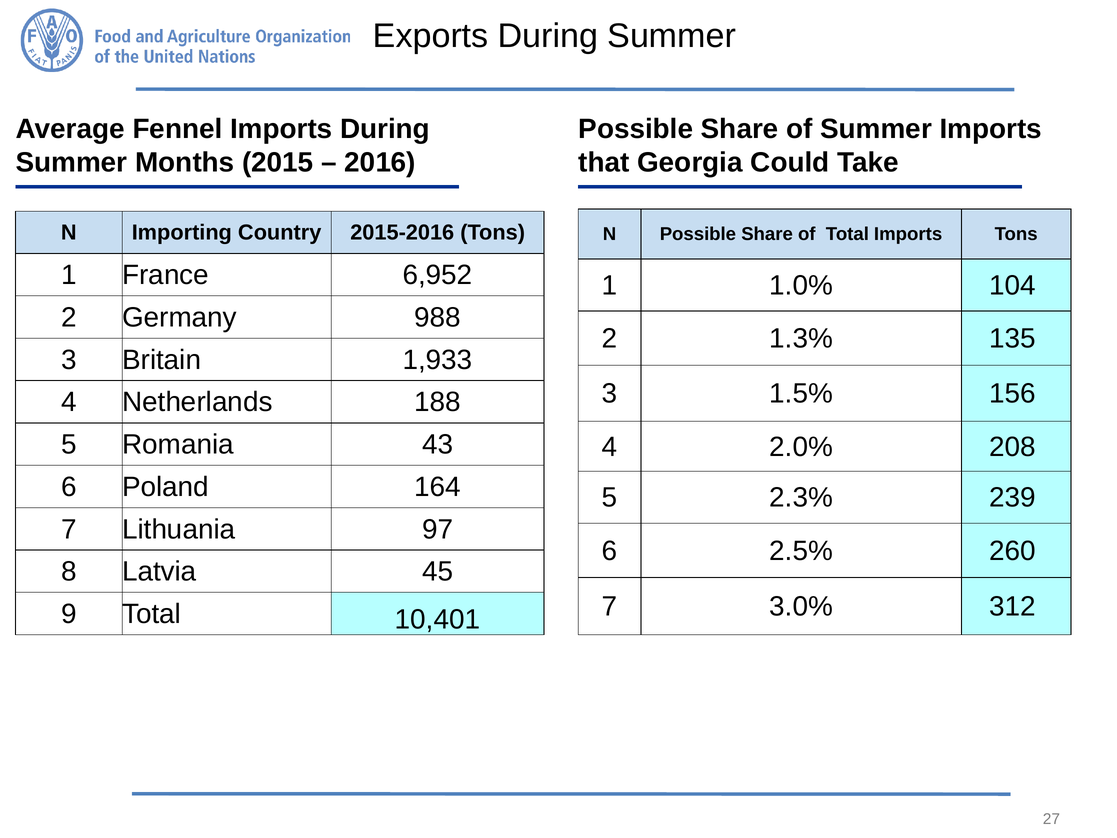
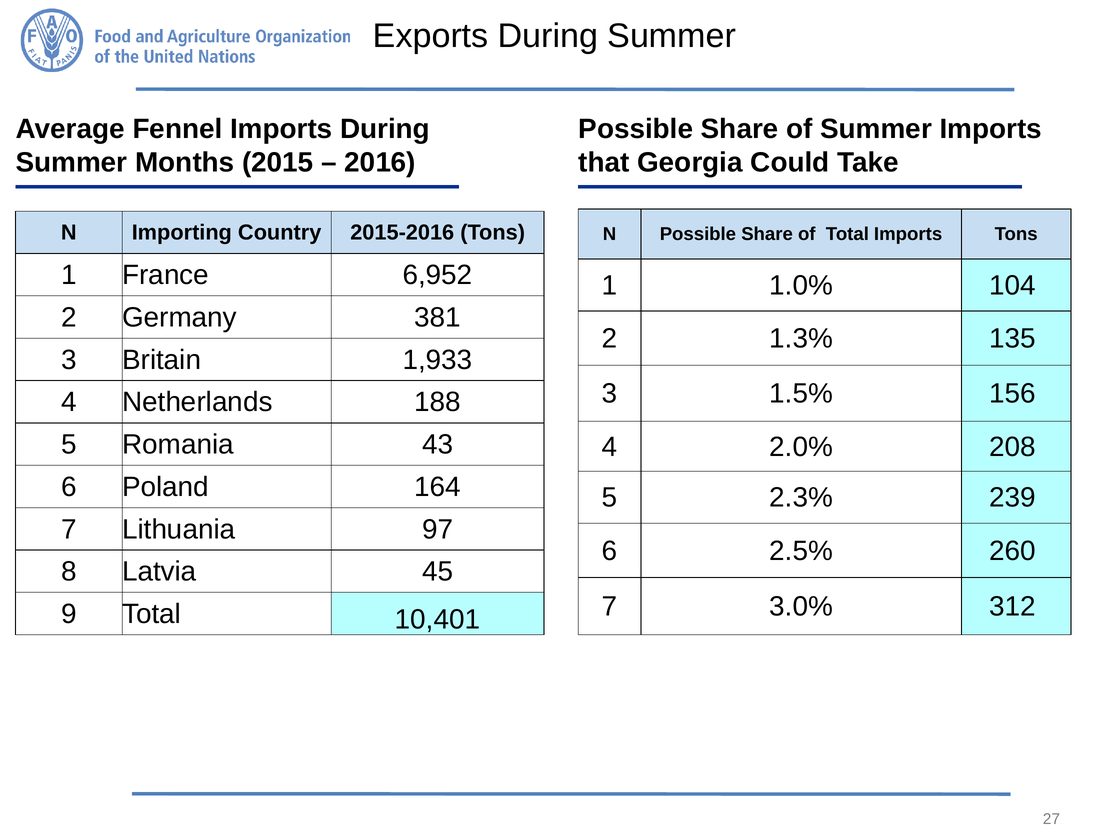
988: 988 -> 381
